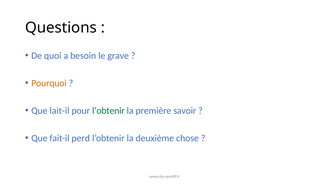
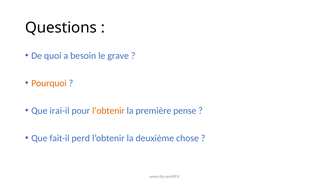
lait-il: lait-il -> irai-il
l’obtenir at (108, 111) colour: green -> orange
savoir: savoir -> pense
